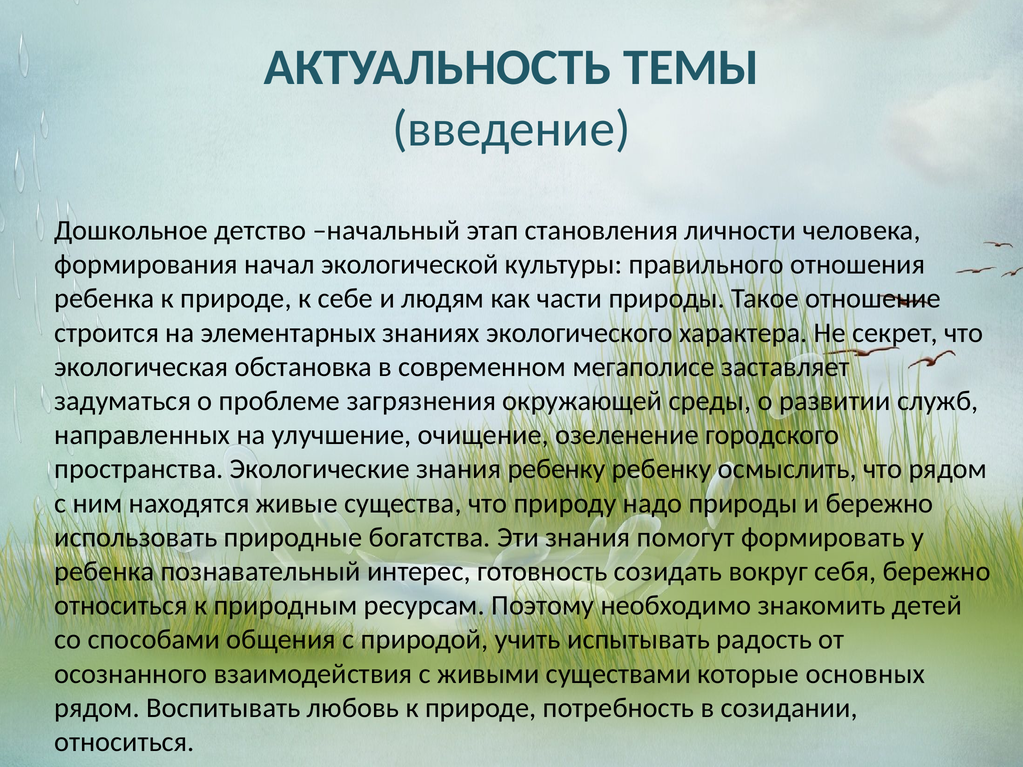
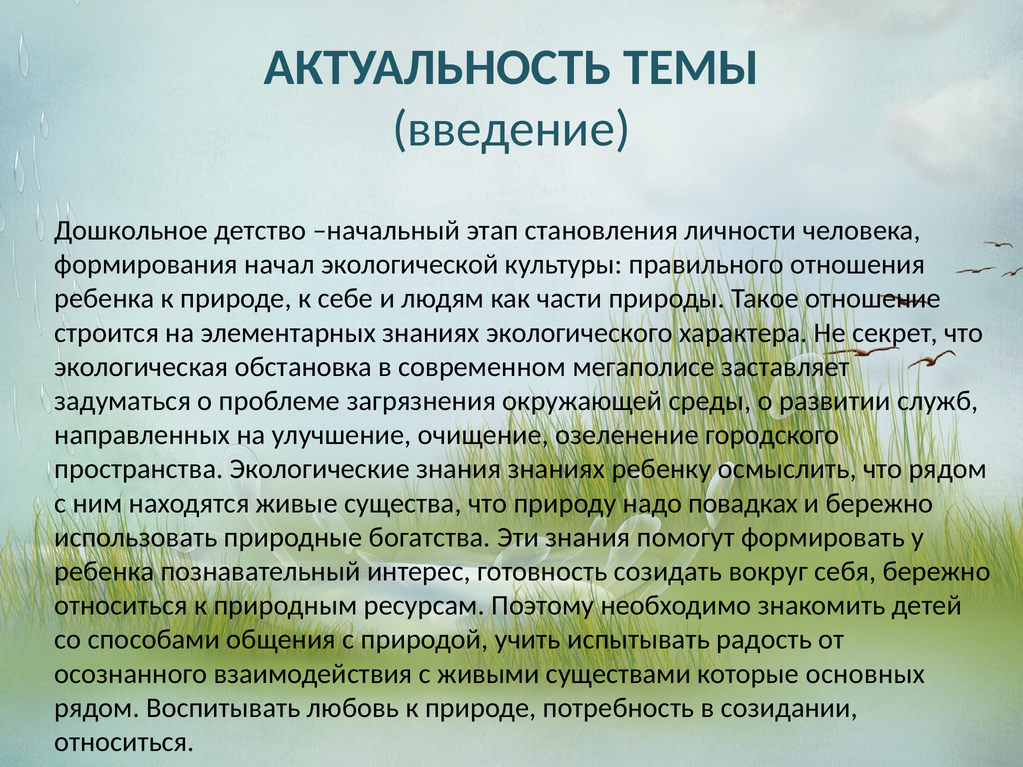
знания ребенку: ребенку -> знаниях
надо природы: природы -> повадках
